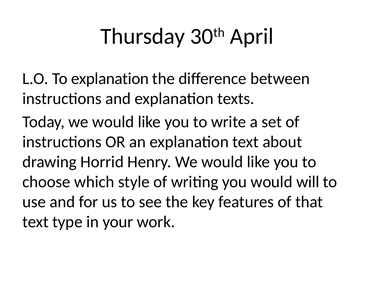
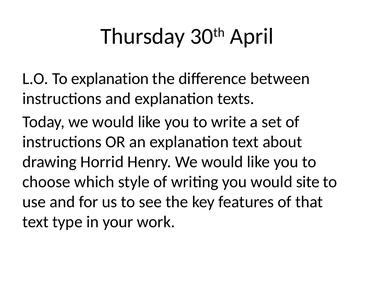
will: will -> site
